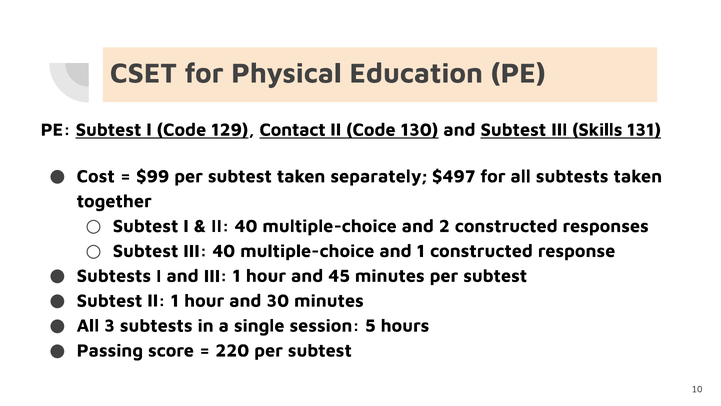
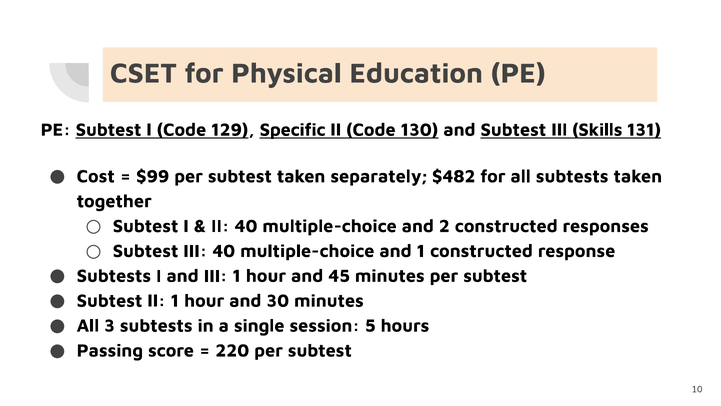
Contact: Contact -> Specific
$497: $497 -> $482
